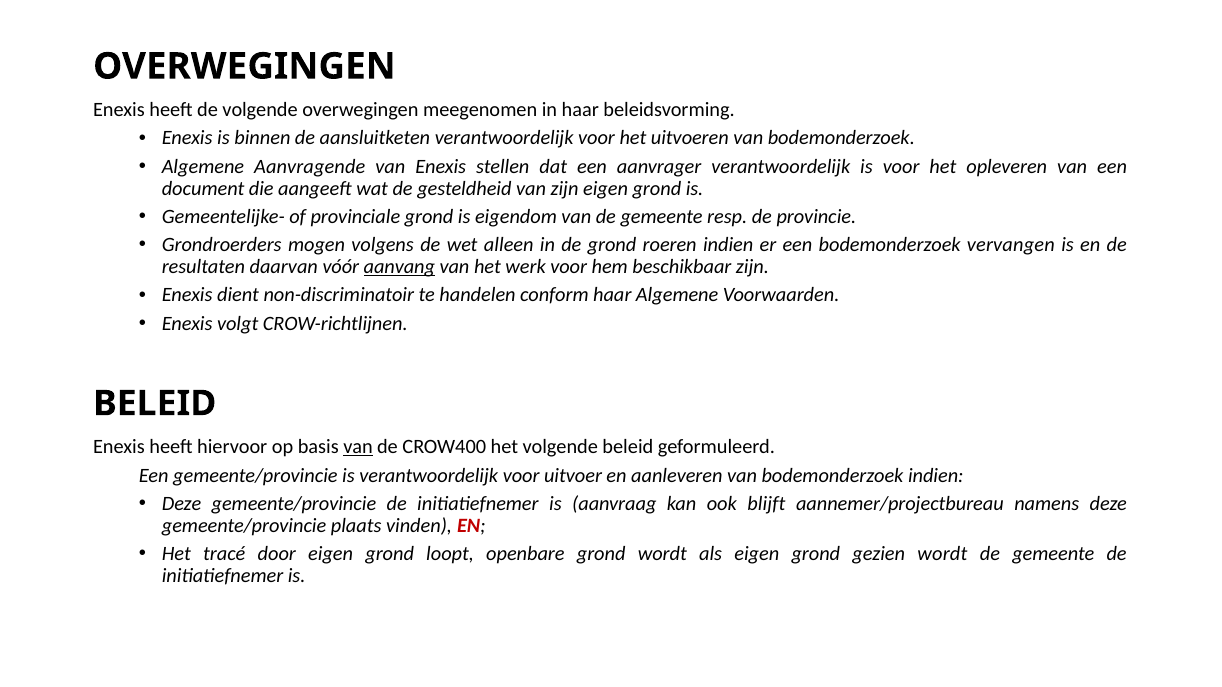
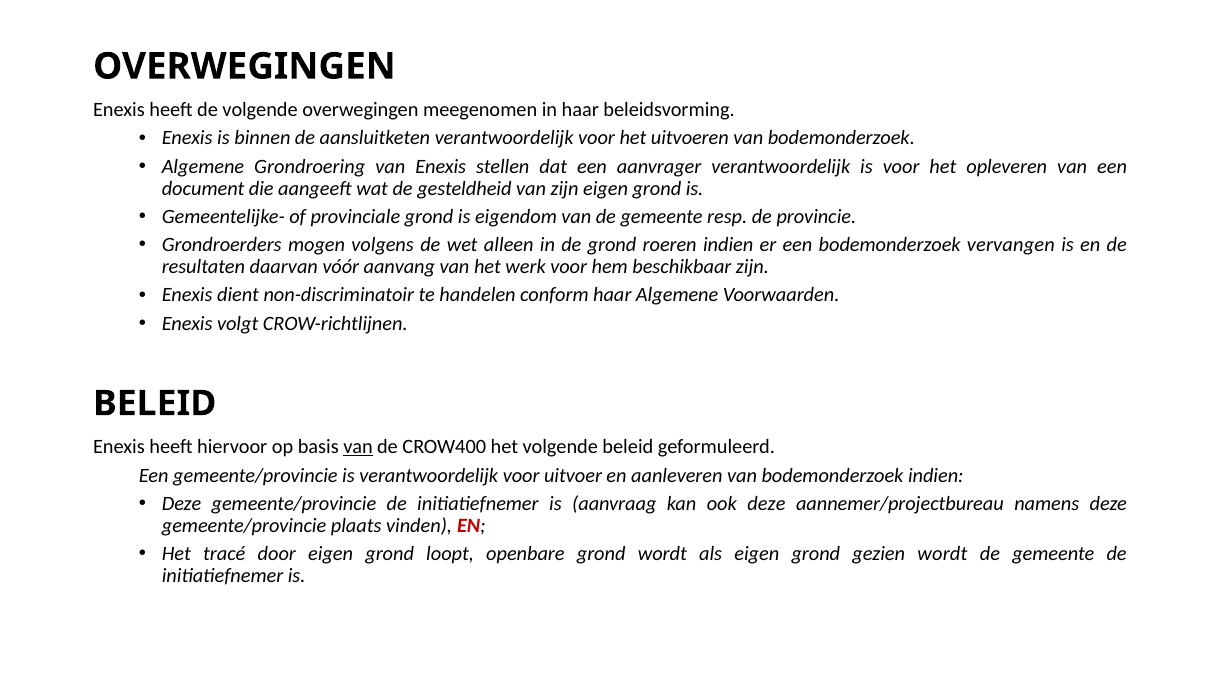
Aanvragende: Aanvragende -> Grondroering
aanvang underline: present -> none
ook blijft: blijft -> deze
